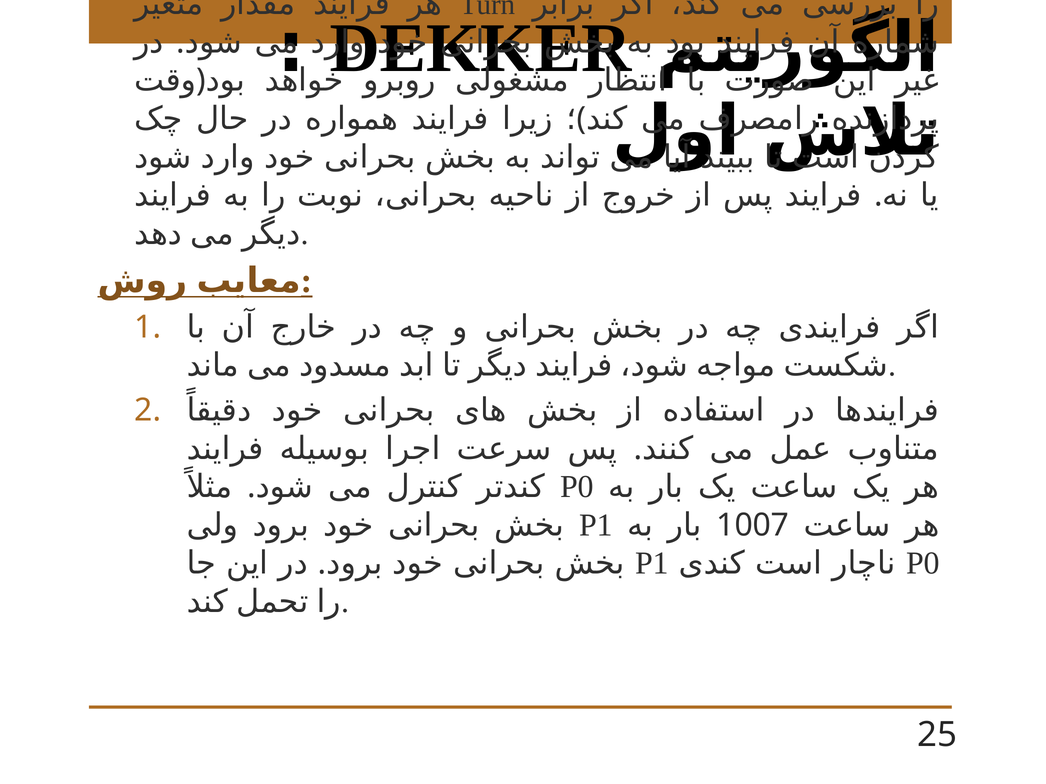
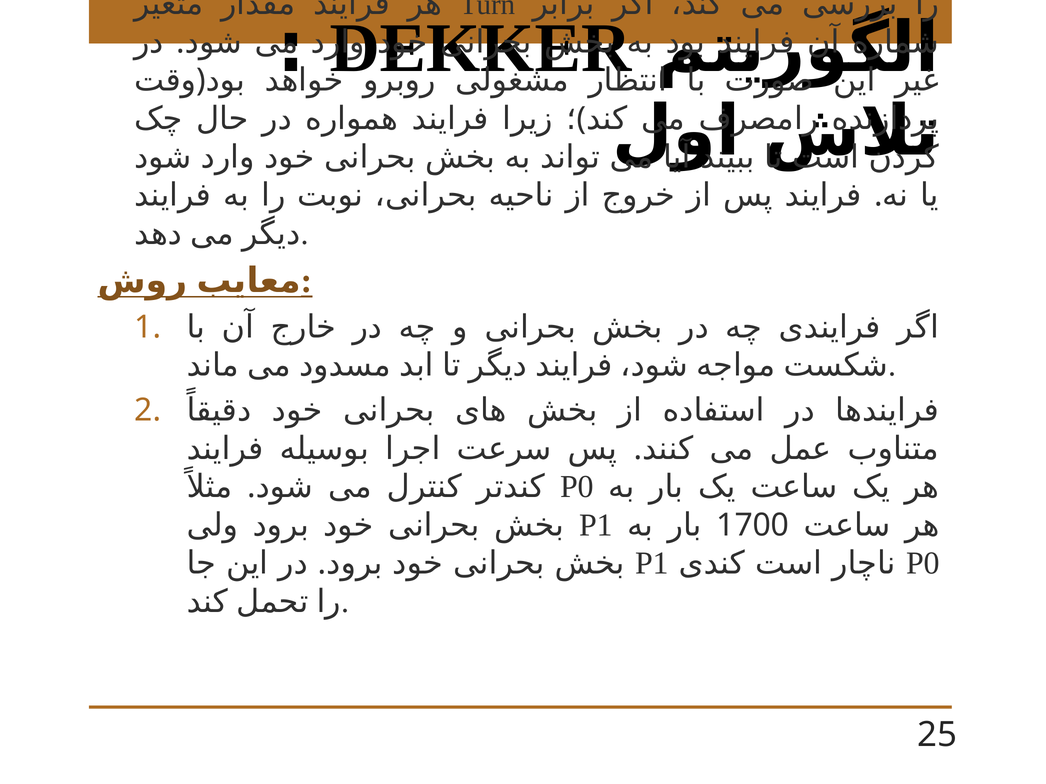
1007: 1007 -> 1700
